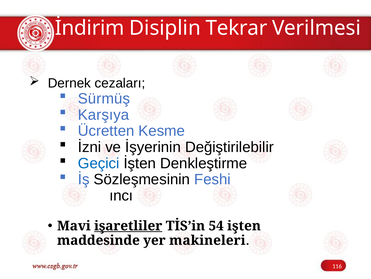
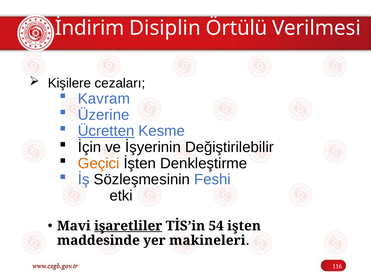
Tekrar: Tekrar -> Örtülü
Dernek: Dernek -> Kişilere
Sürmüş: Sürmüş -> Kavram
Karşıya: Karşıya -> Üzerine
Ücretten underline: none -> present
İzni: İzni -> İçin
Geçici colour: blue -> orange
ıncı: ıncı -> etki
